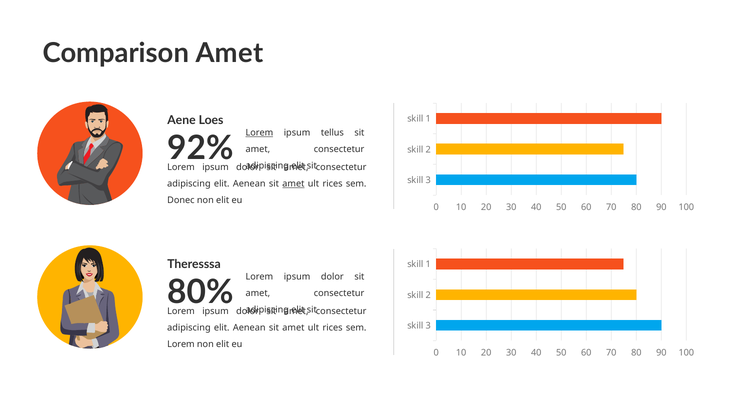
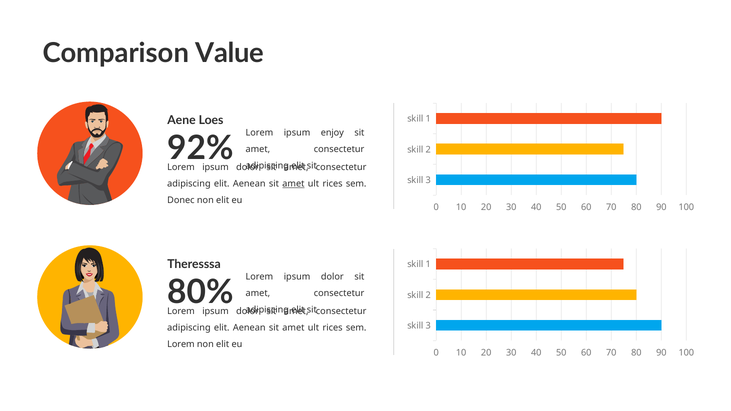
Comparison Amet: Amet -> Value
Lorem at (259, 133) underline: present -> none
tellus: tellus -> enjoy
